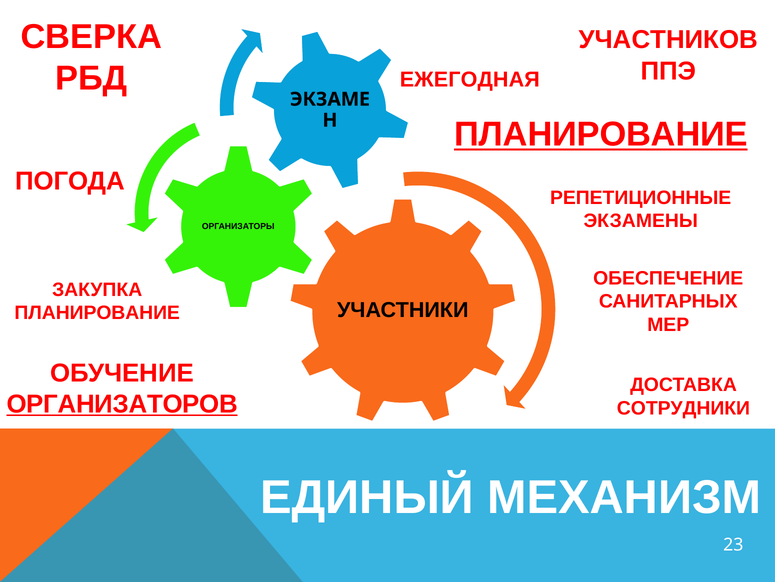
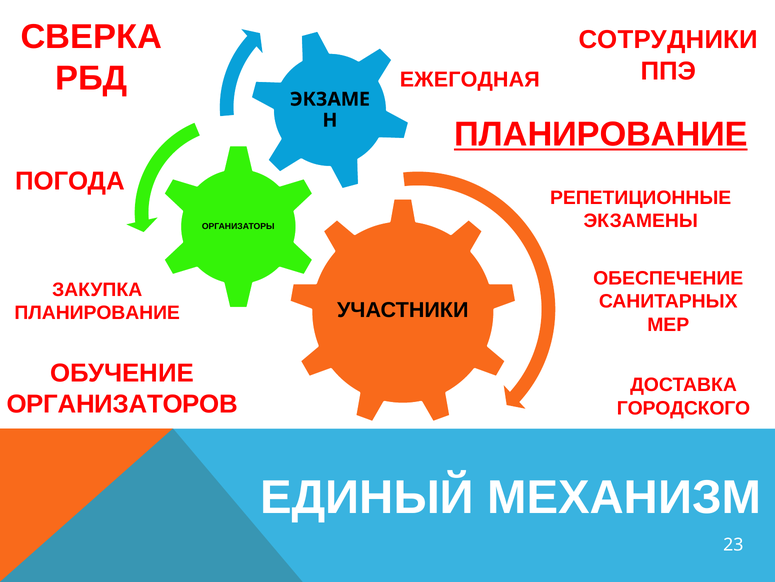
УЧАСТНИКОВ: УЧАСТНИКОВ -> СОТРУДНИКИ
ОРГАНИЗАТОРОВ underline: present -> none
СОТРУДНИКИ: СОТРУДНИКИ -> ГОРОДСКОГО
